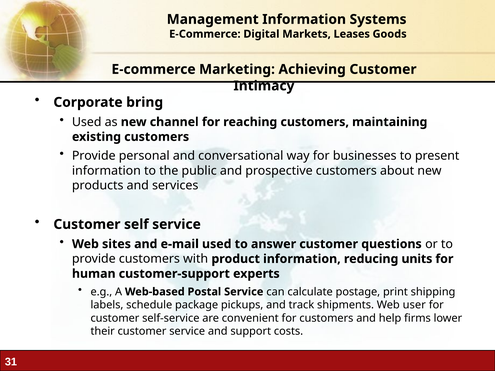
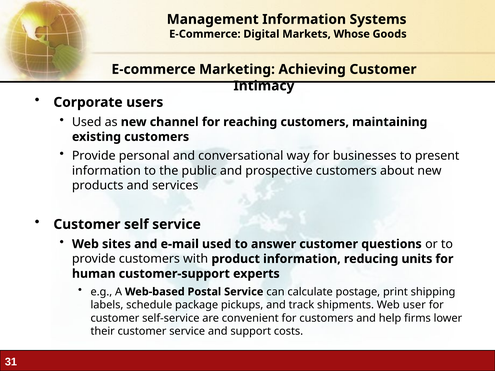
Leases: Leases -> Whose
bring: bring -> users
